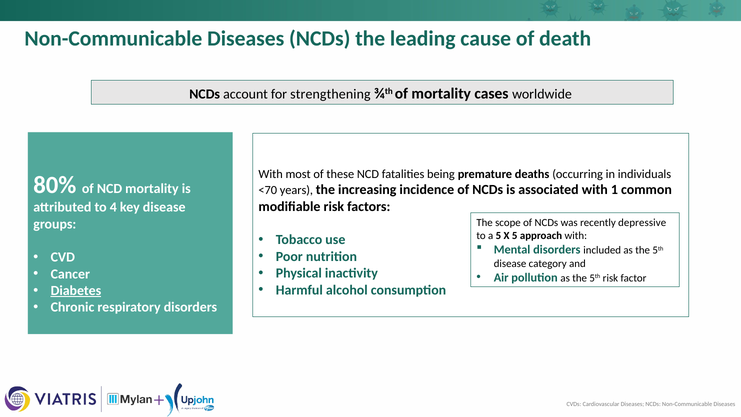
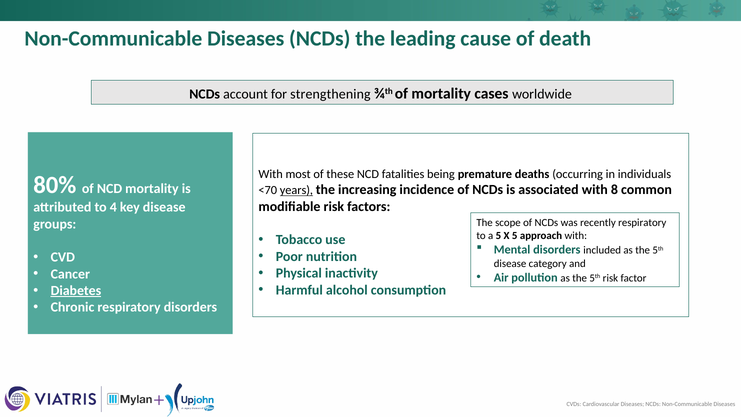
years underline: none -> present
1: 1 -> 8
recently depressive: depressive -> respiratory
